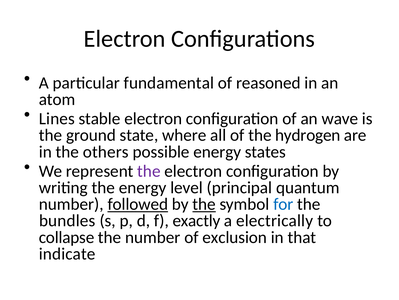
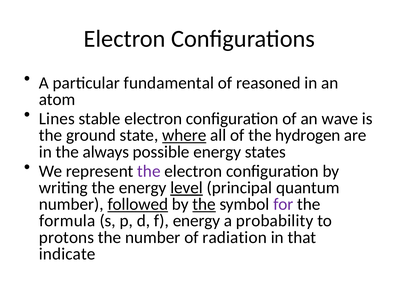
where underline: none -> present
others: others -> always
level underline: none -> present
for colour: blue -> purple
bundles: bundles -> formula
f exactly: exactly -> energy
electrically: electrically -> probability
collapse: collapse -> protons
exclusion: exclusion -> radiation
